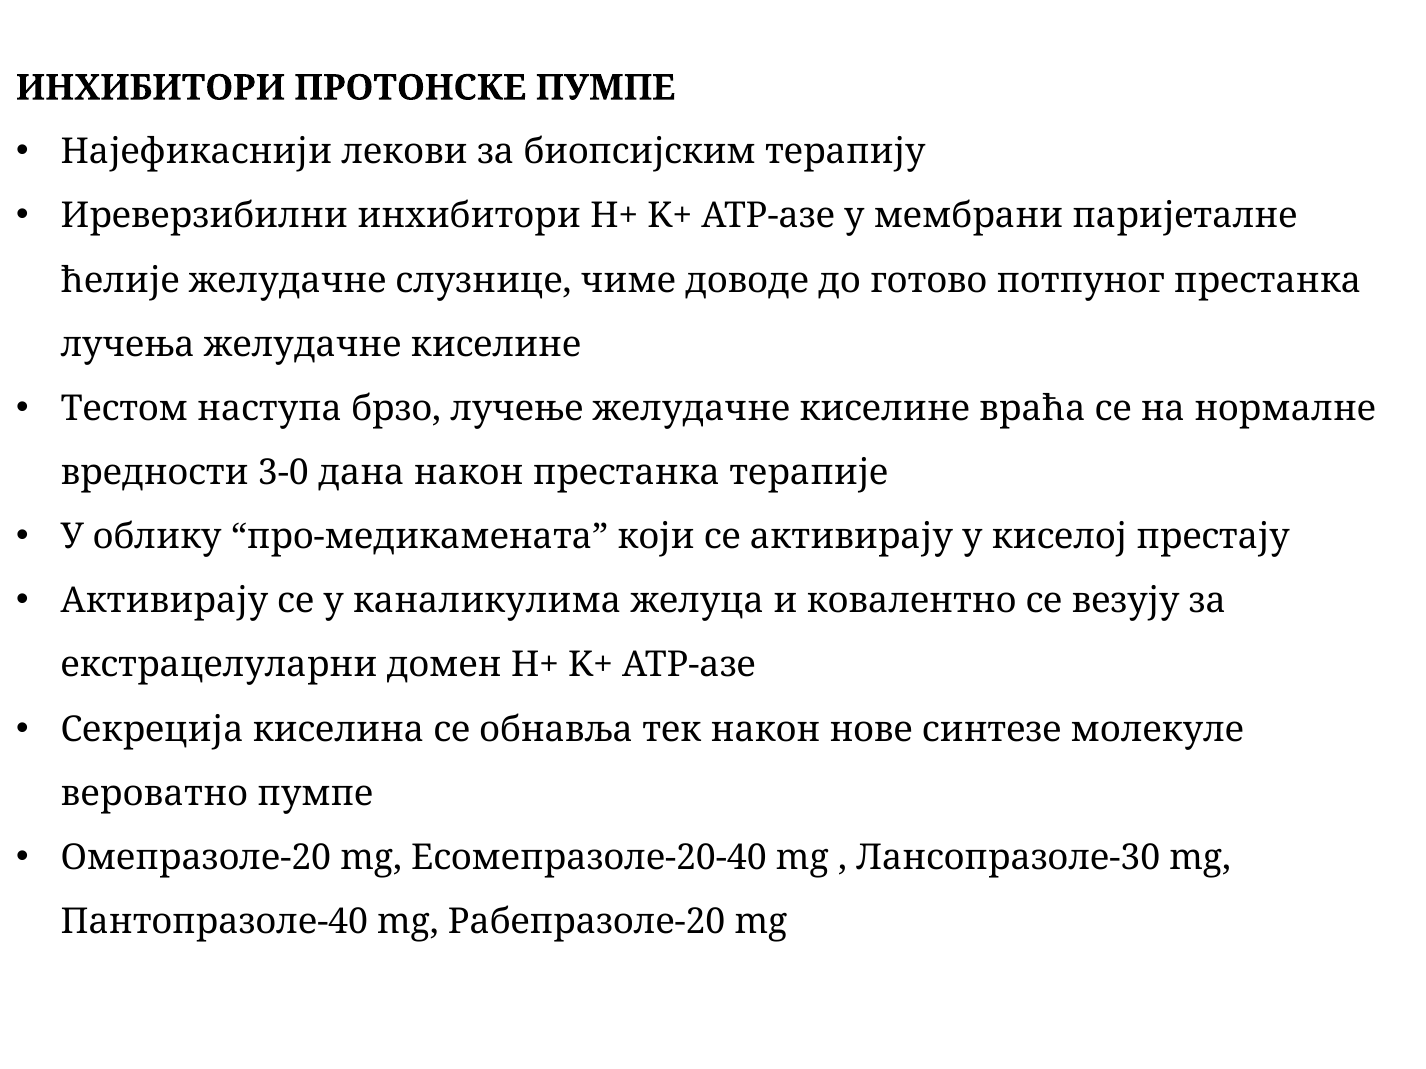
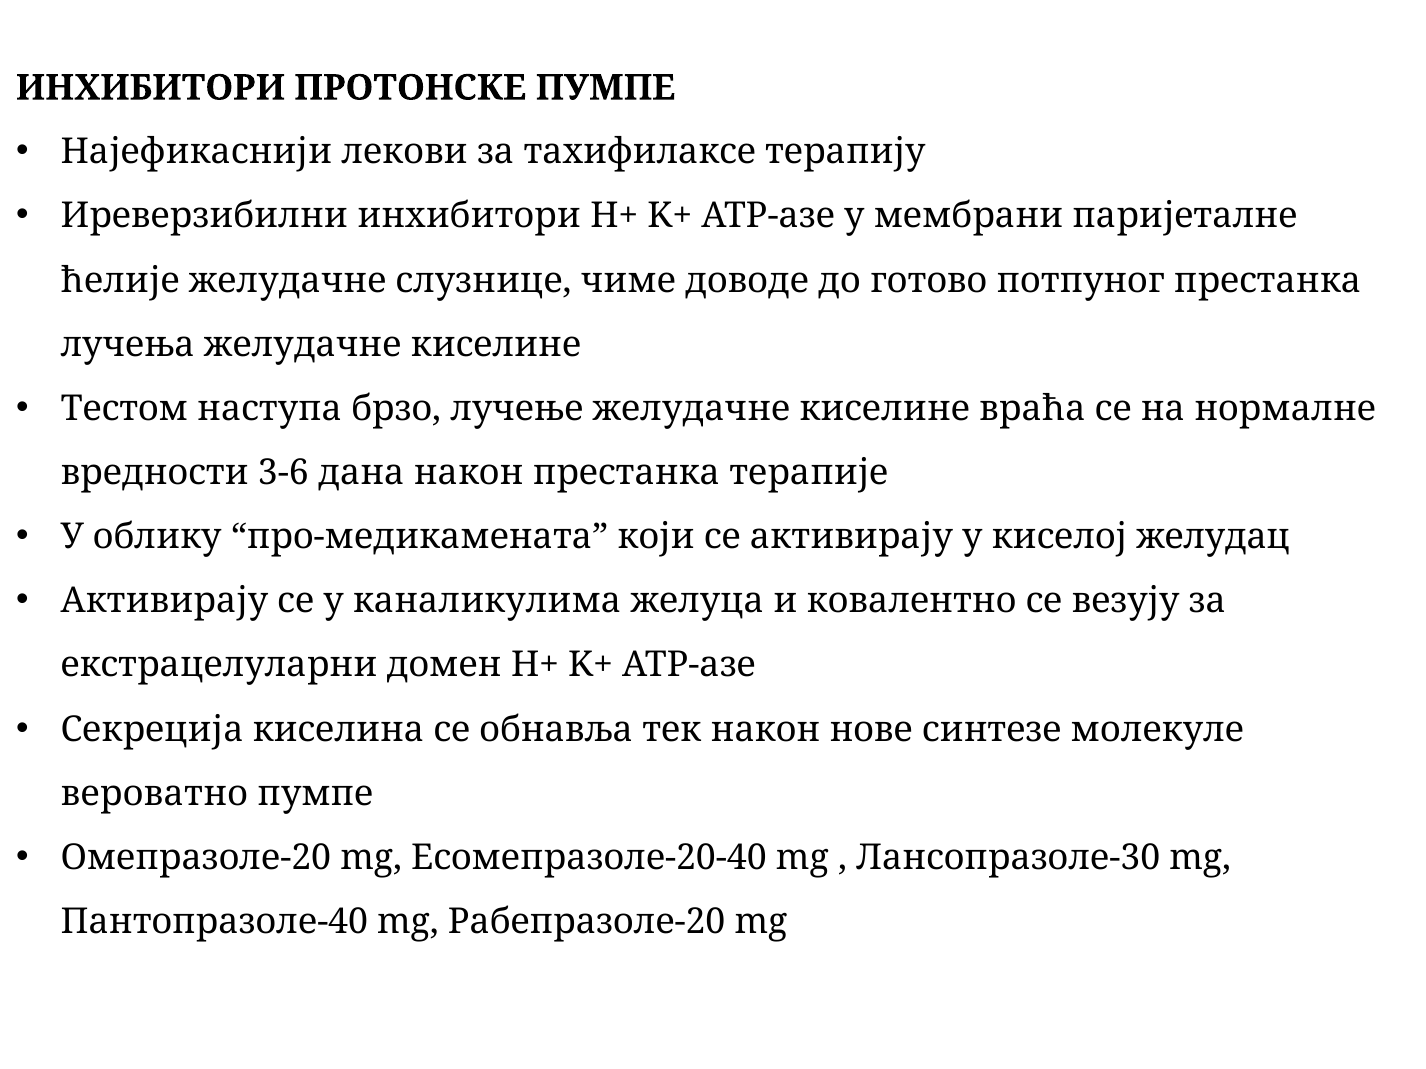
биопсијским: биопсијским -> тахифилаксе
3-0: 3-0 -> 3-6
престају: престају -> желудац
